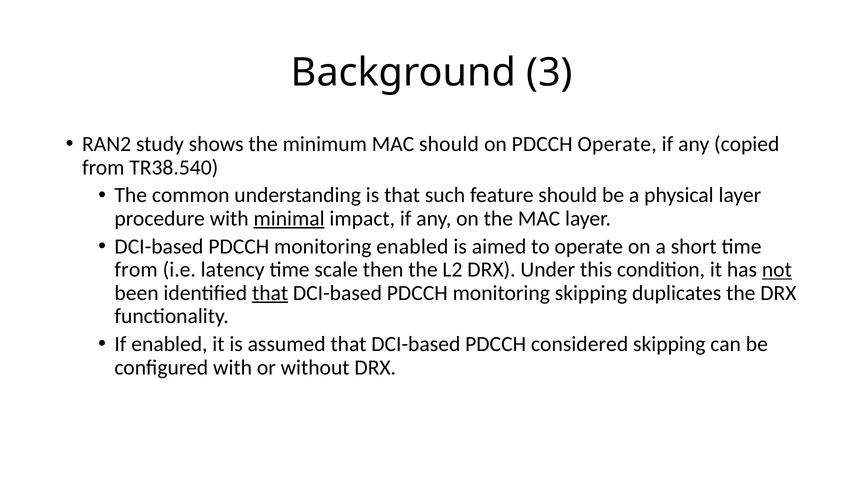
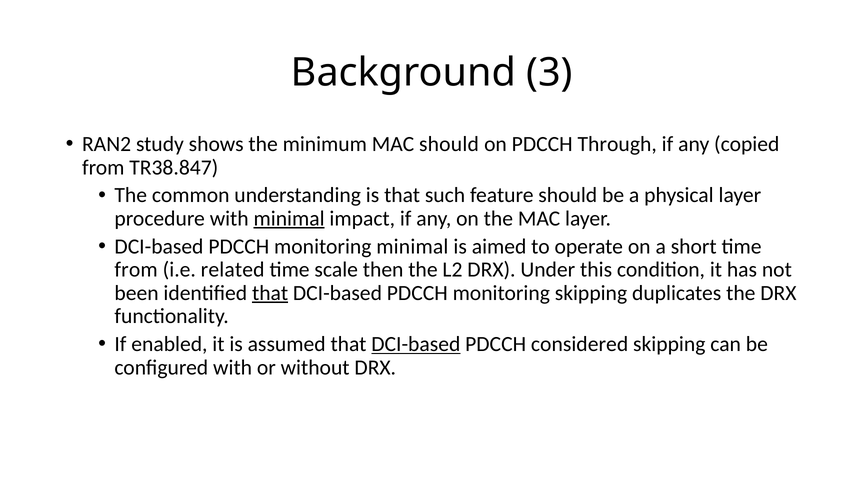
PDCCH Operate: Operate -> Through
TR38.540: TR38.540 -> TR38.847
monitoring enabled: enabled -> minimal
latency: latency -> related
not underline: present -> none
DCI-based at (416, 344) underline: none -> present
